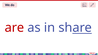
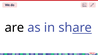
are colour: red -> black
